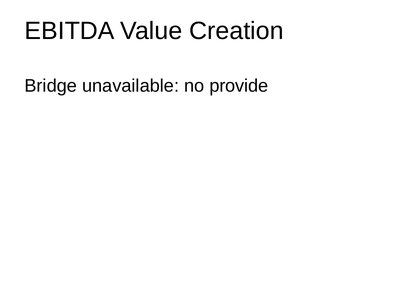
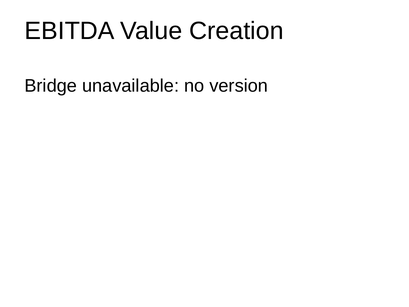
provide: provide -> version
